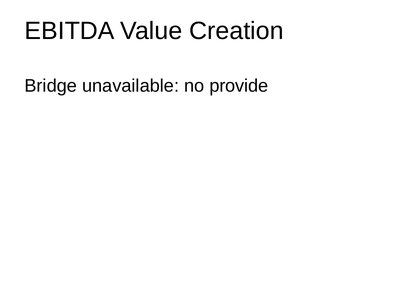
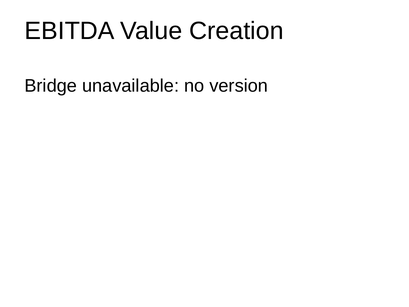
provide: provide -> version
